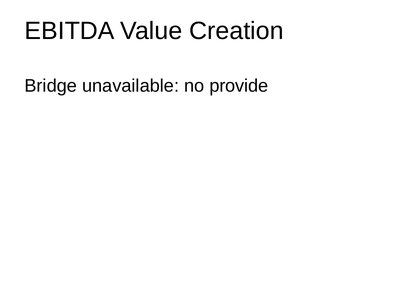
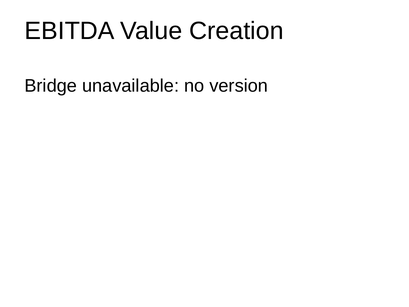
provide: provide -> version
